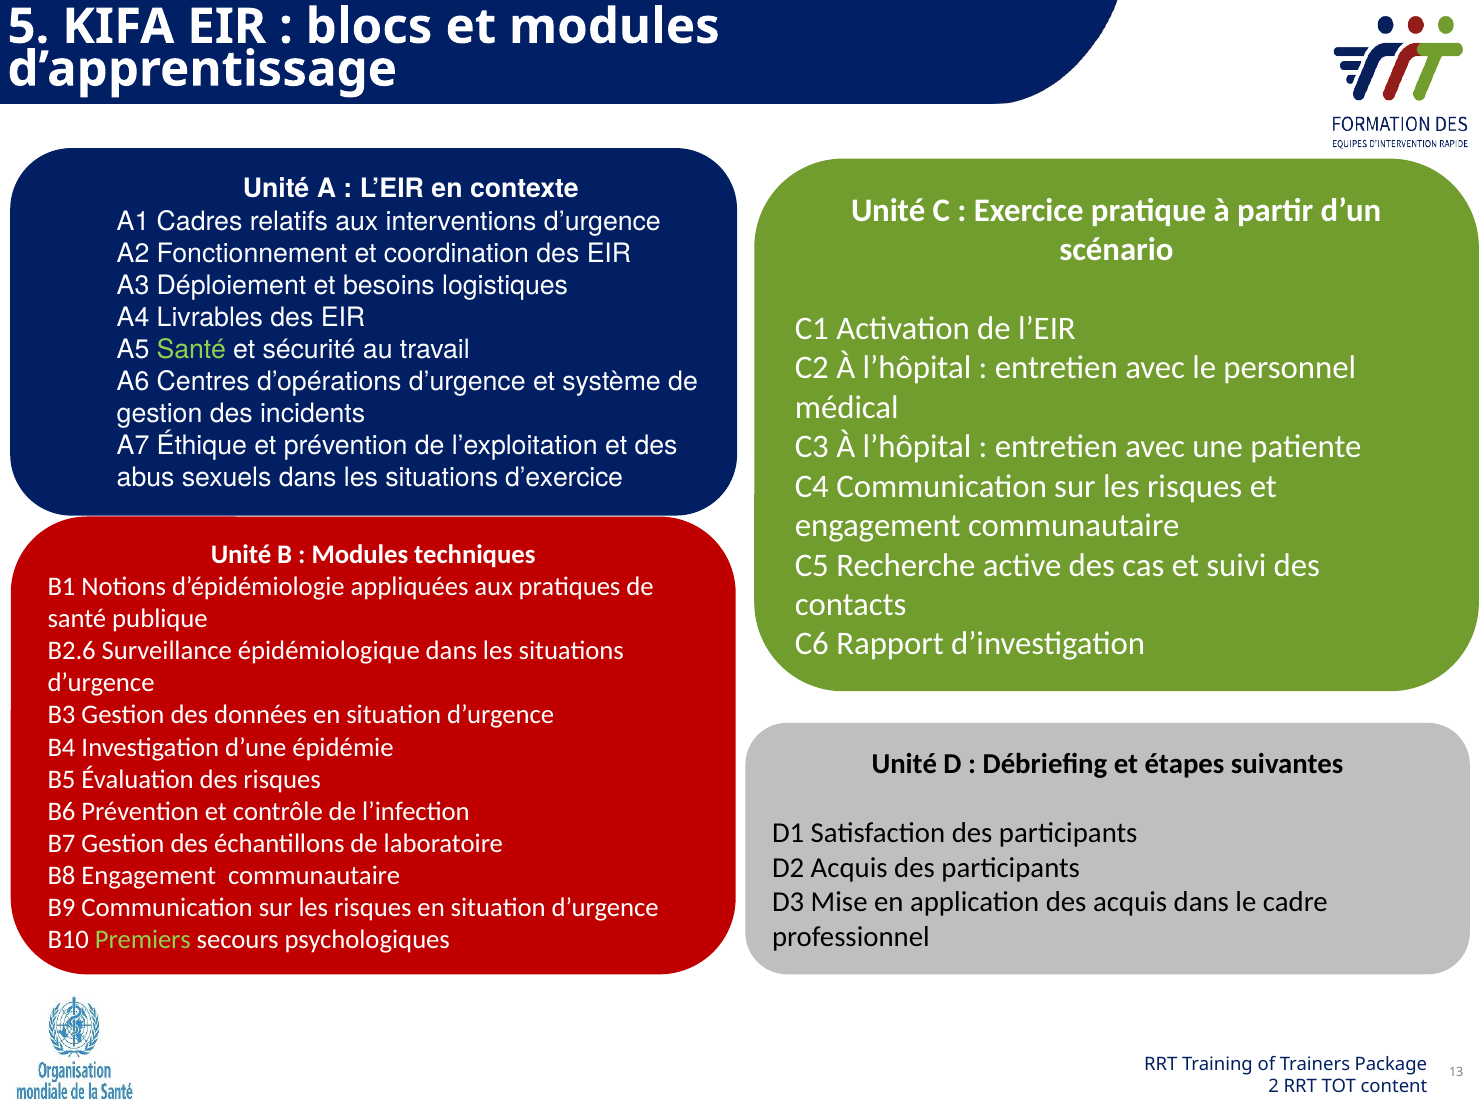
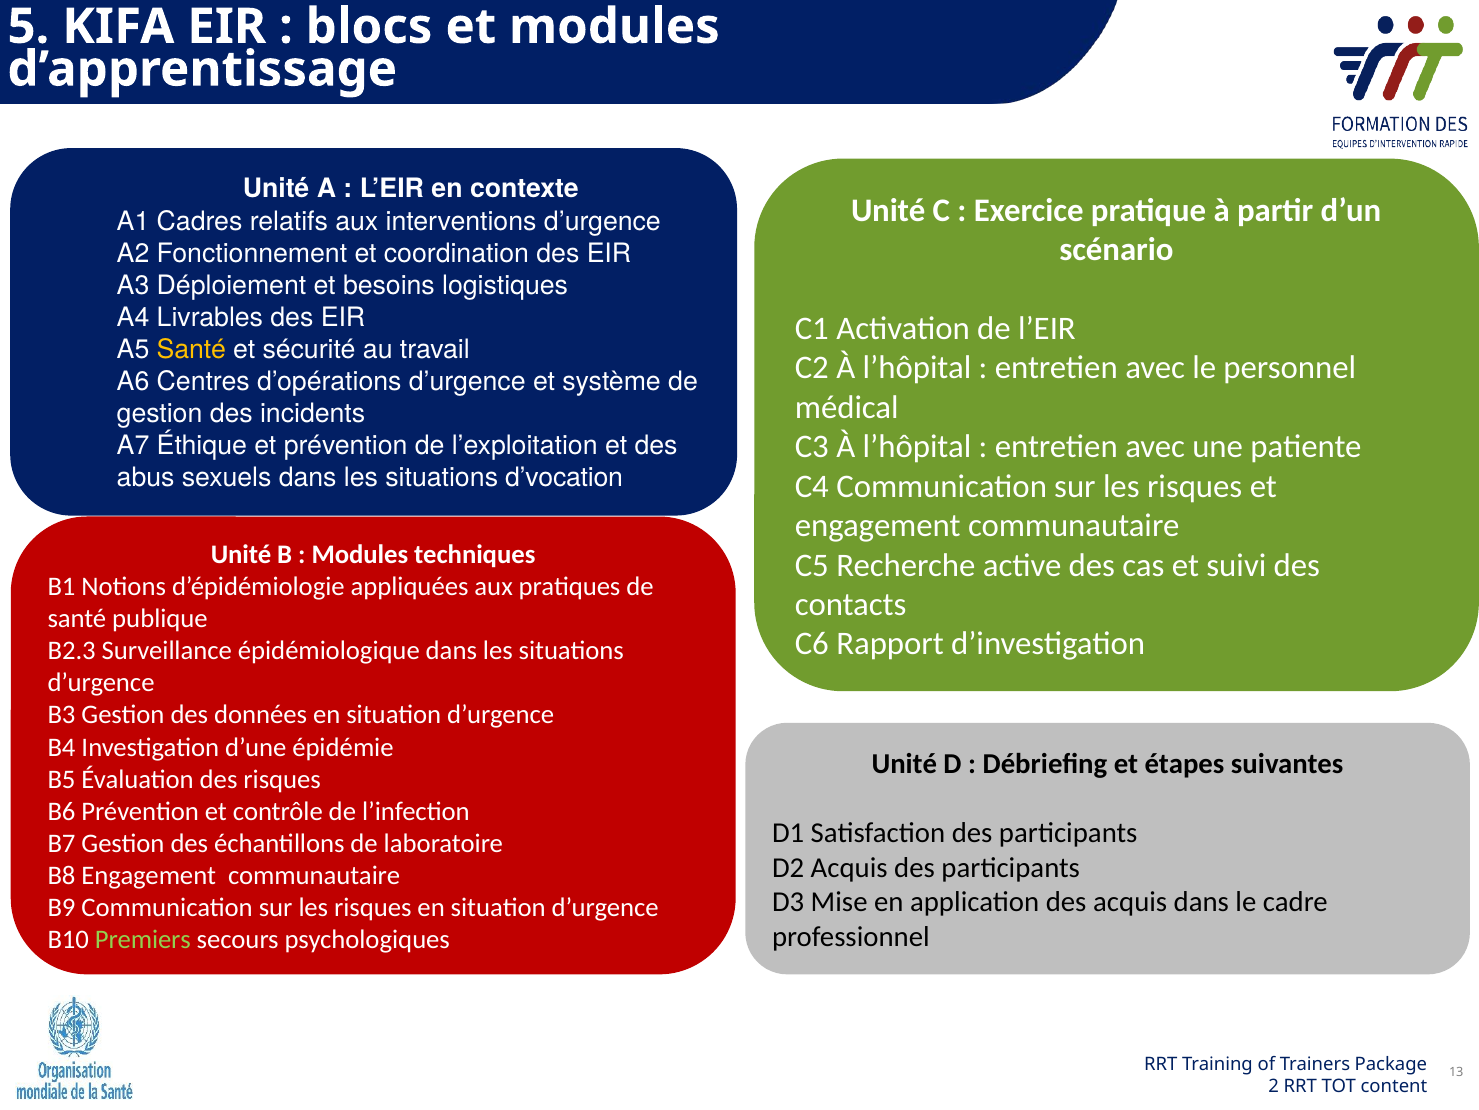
Santé at (191, 349) colour: light green -> yellow
d’exercice: d’exercice -> d’vocation
B2.6: B2.6 -> B2.3
